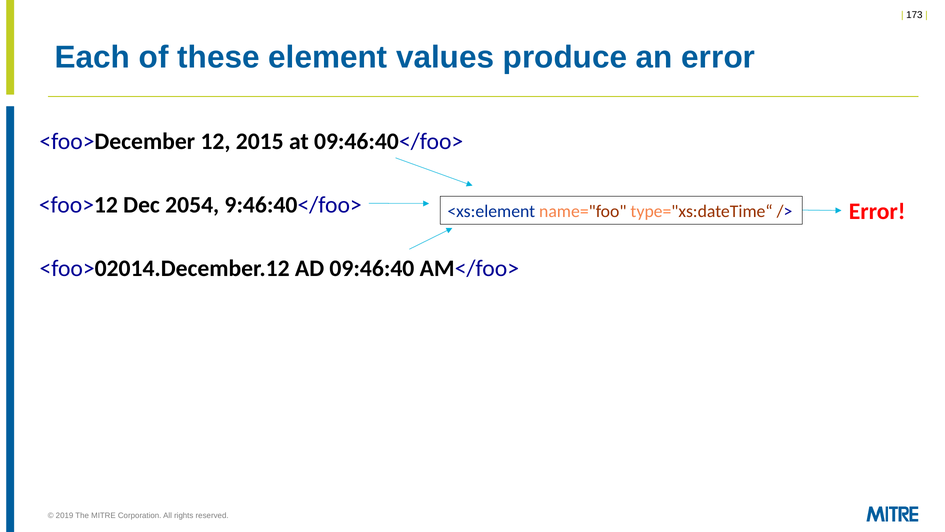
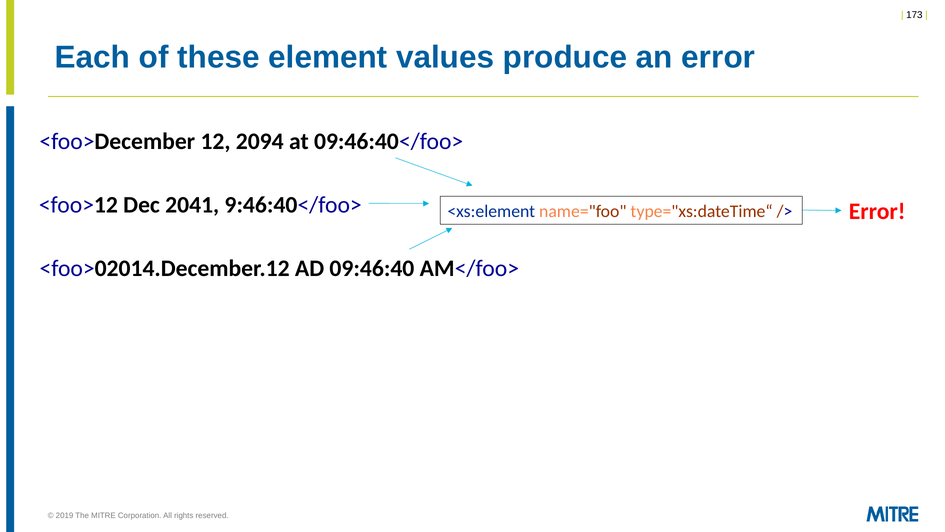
2015: 2015 -> 2094
2054: 2054 -> 2041
